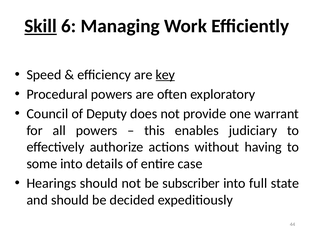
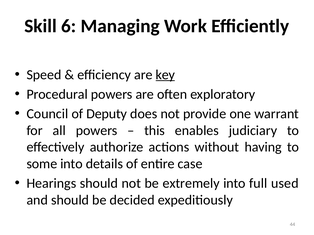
Skill underline: present -> none
subscriber: subscriber -> extremely
state: state -> used
